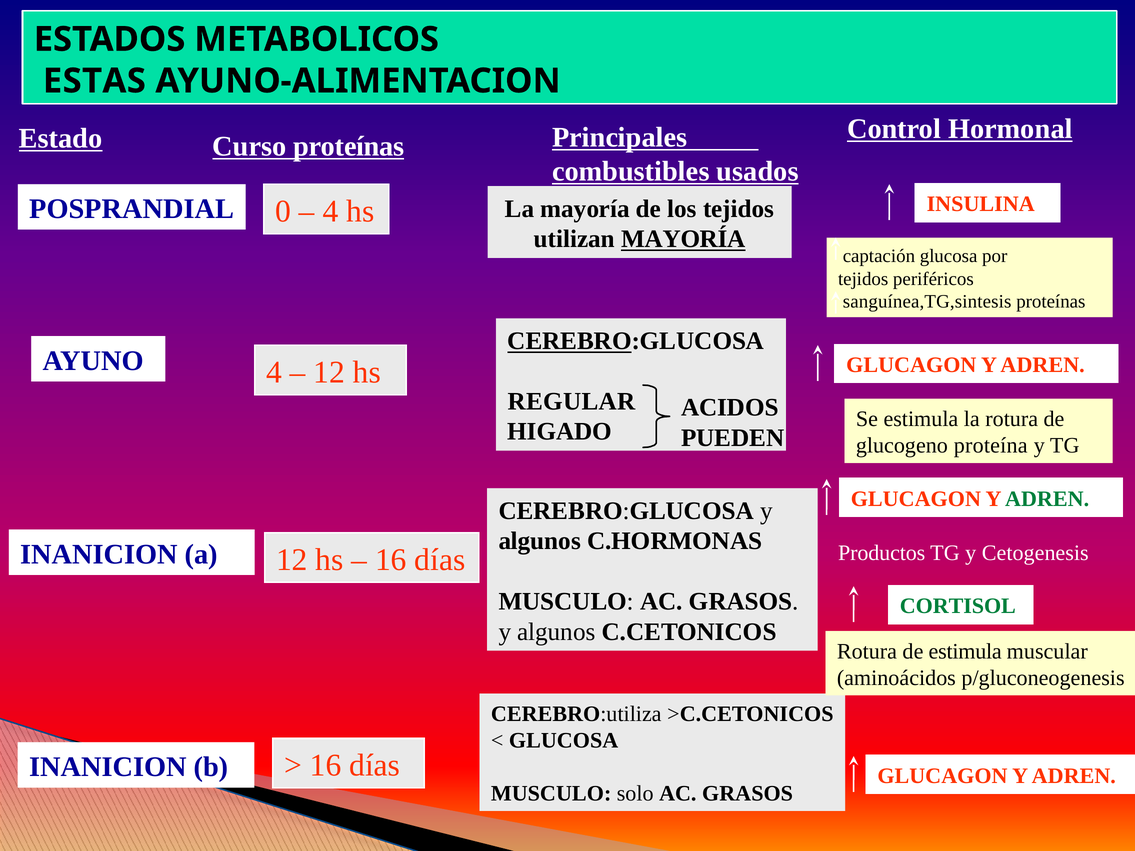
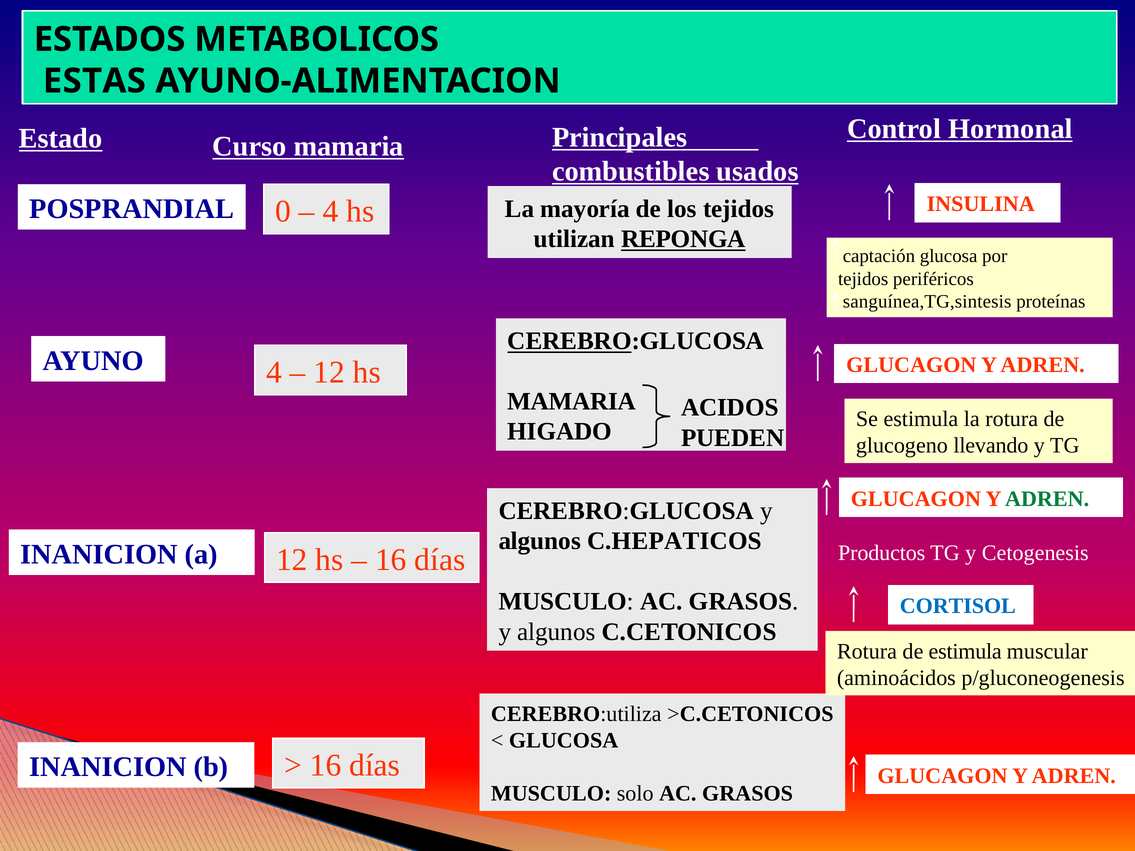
Curso proteínas: proteínas -> mamaria
utilizan MAYORÍA: MAYORÍA -> REPONGA
REGULAR at (571, 401): REGULAR -> MAMARIA
proteína: proteína -> llevando
C.HORMONAS: C.HORMONAS -> C.HEPATICOS
CORTISOL colour: green -> blue
